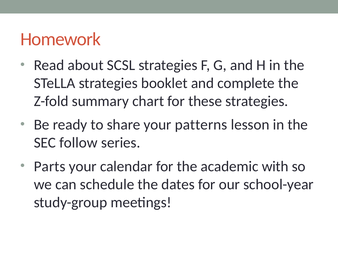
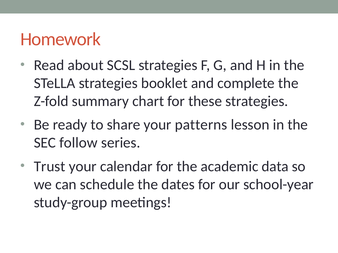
Parts: Parts -> Trust
with: with -> data
